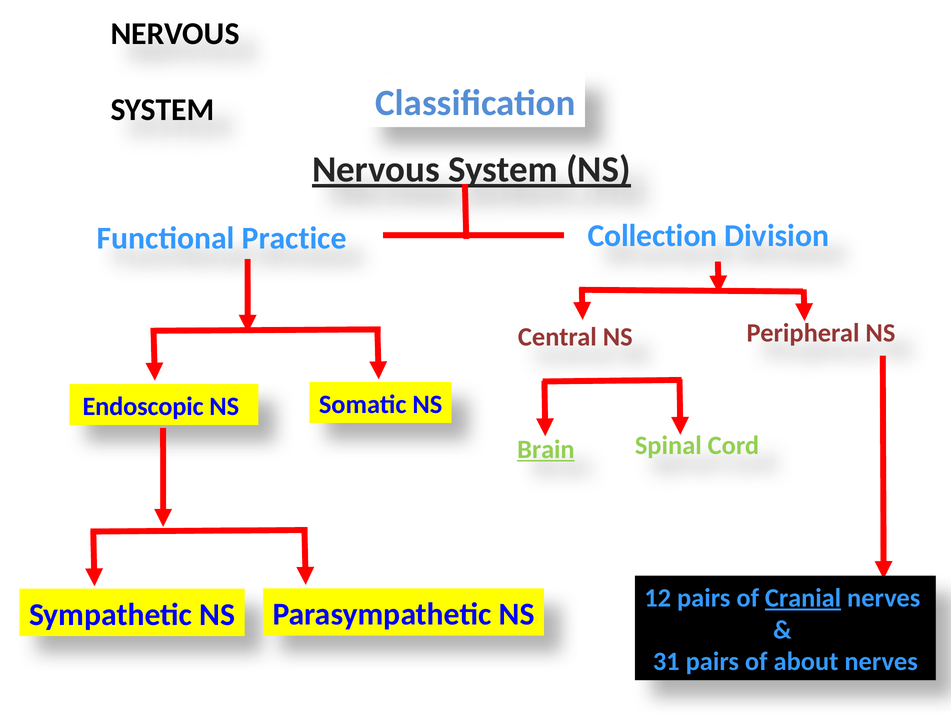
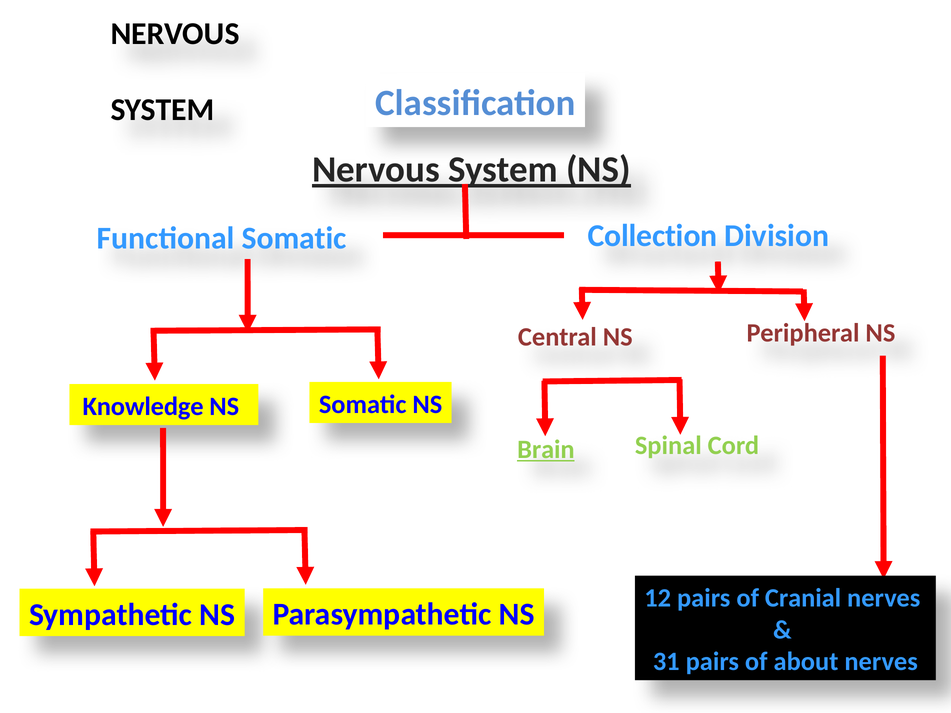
Functional Practice: Practice -> Somatic
Endoscopic: Endoscopic -> Knowledge
Cranial underline: present -> none
